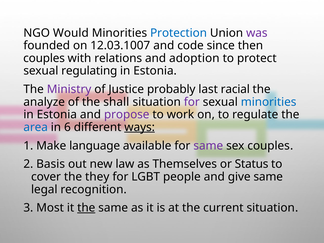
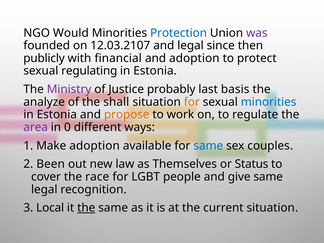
12.03.1007: 12.03.1007 -> 12.03.2107
and code: code -> legal
couples at (44, 58): couples -> publicly
relations: relations -> financial
racial: racial -> basis
for at (192, 102) colour: purple -> orange
propose colour: purple -> orange
area colour: blue -> purple
6: 6 -> 0
ways underline: present -> none
Make language: language -> adoption
same at (208, 146) colour: purple -> blue
Basis: Basis -> Been
they: they -> race
Most: Most -> Local
